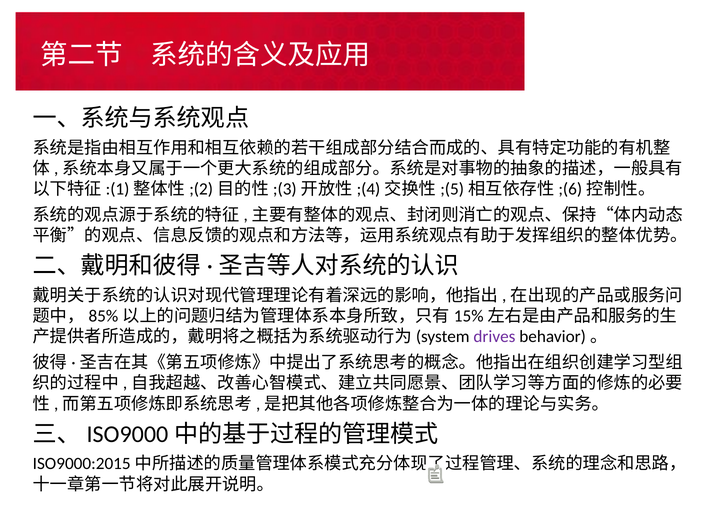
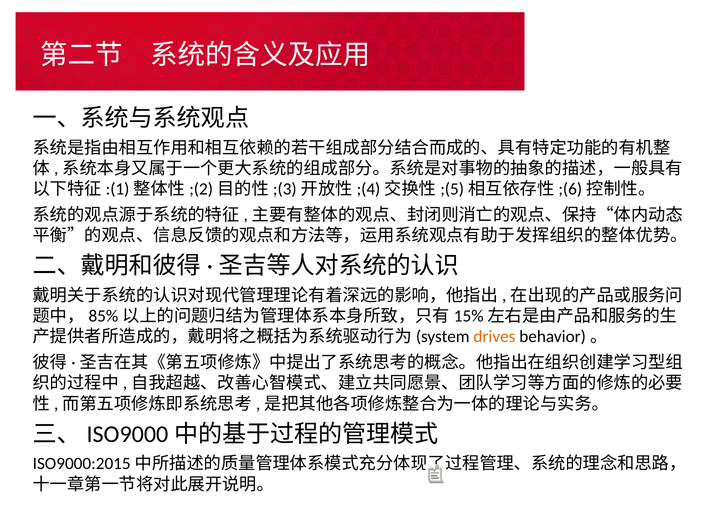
drives colour: purple -> orange
